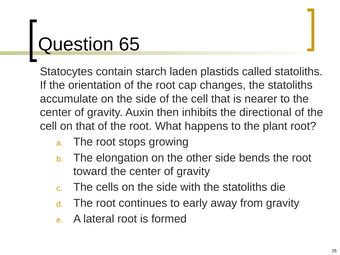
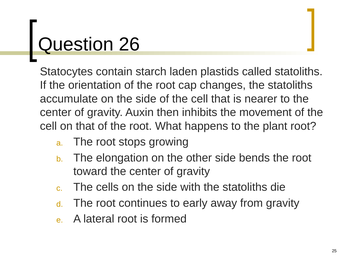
65: 65 -> 26
directional: directional -> movement
